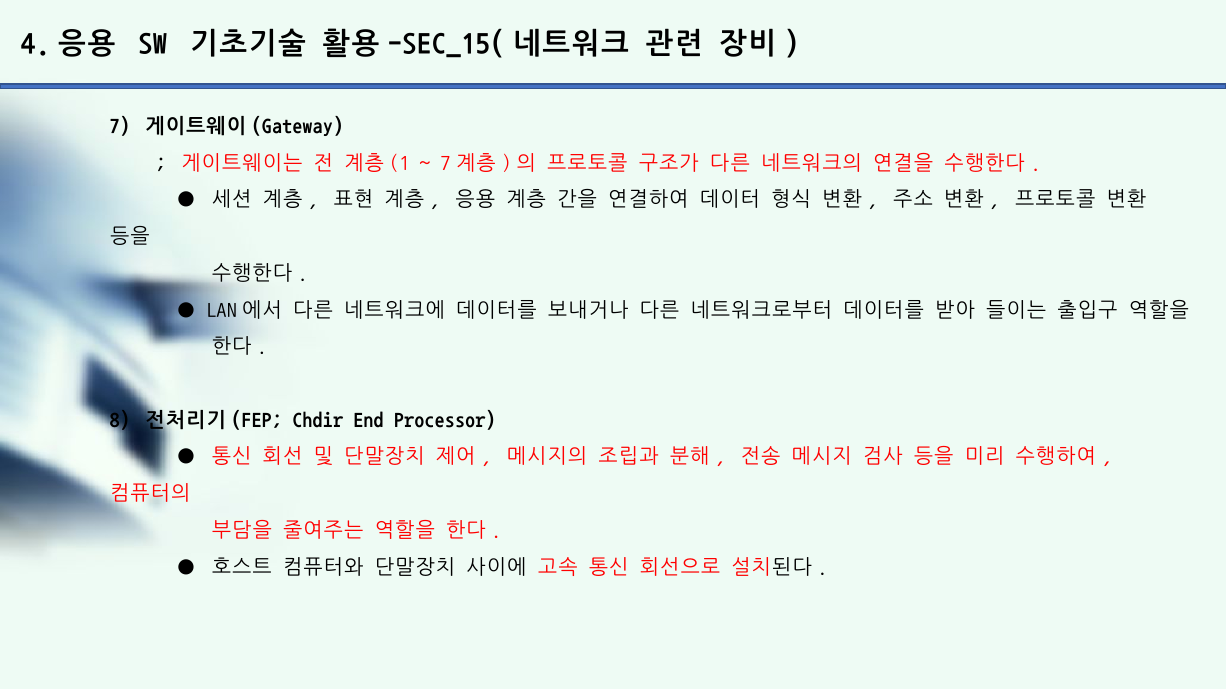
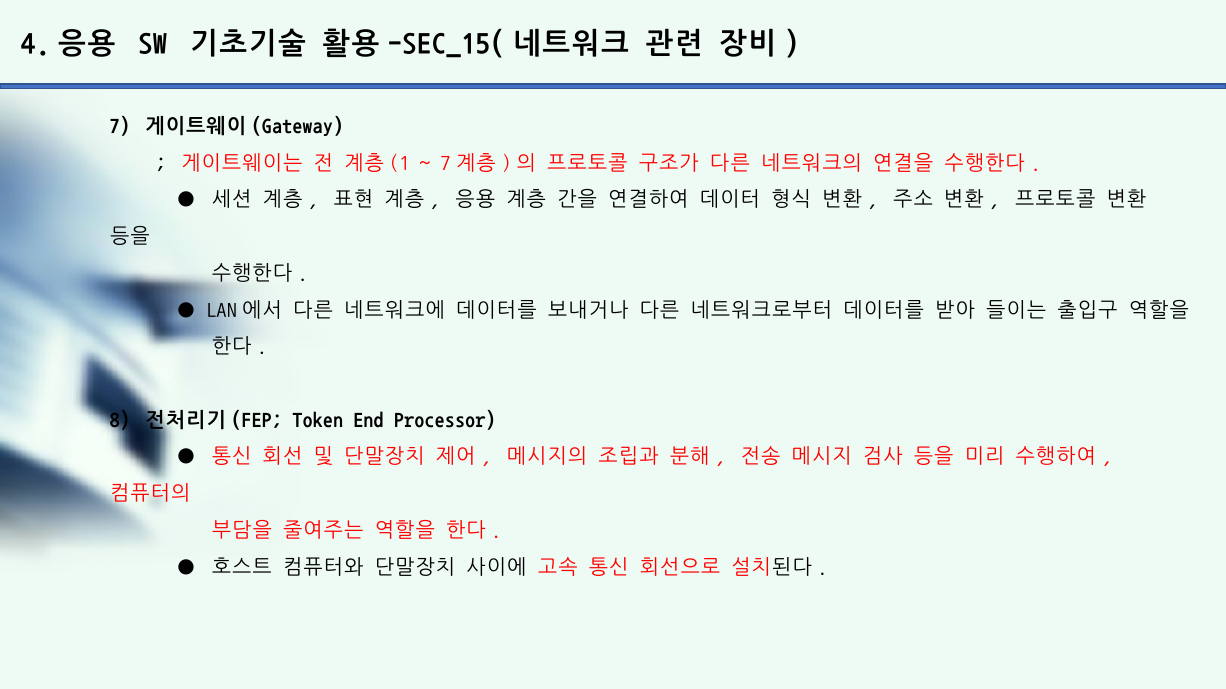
Chdir: Chdir -> Token
